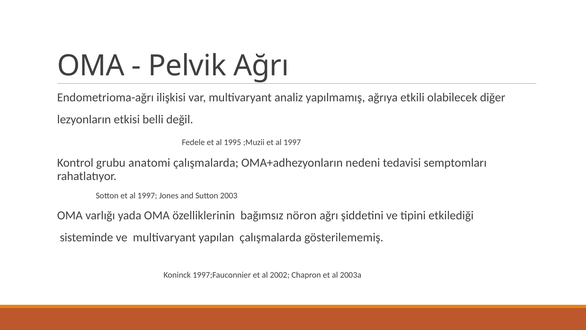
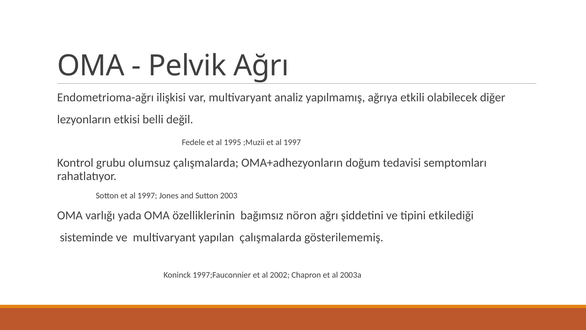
anatomi: anatomi -> olumsuz
nedeni: nedeni -> doğum
